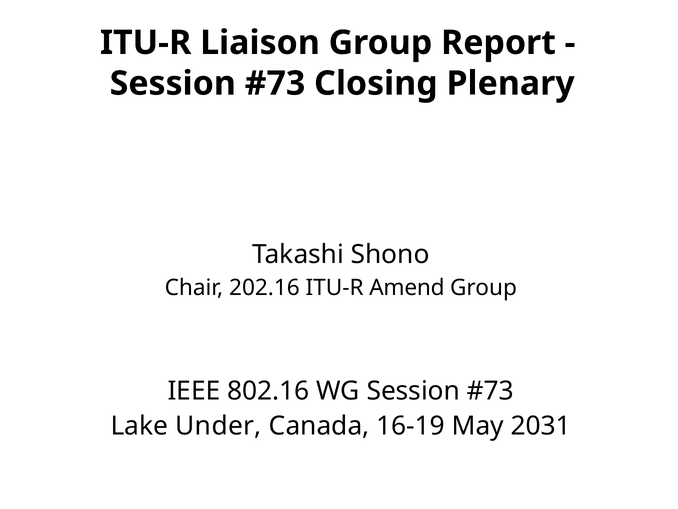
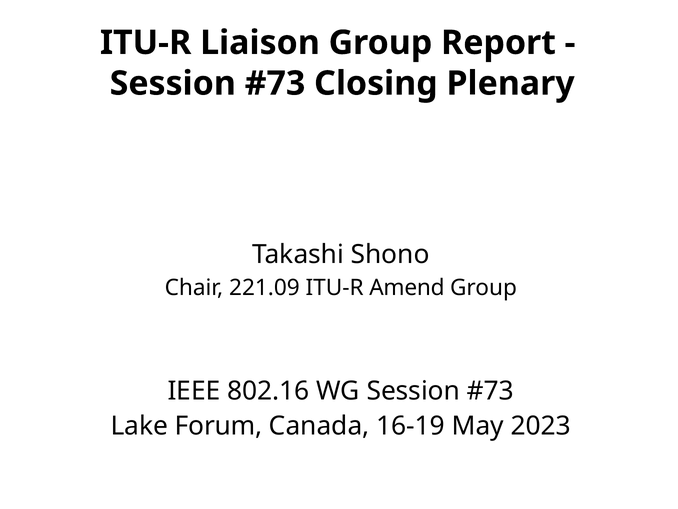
202.16: 202.16 -> 221.09
Under: Under -> Forum
2031: 2031 -> 2023
